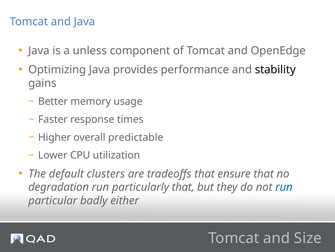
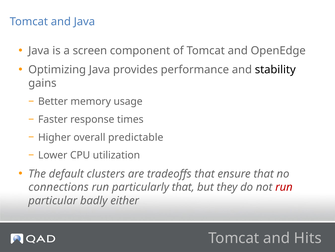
unless: unless -> screen
degradation: degradation -> connections
run at (284, 187) colour: blue -> red
Size: Size -> Hits
